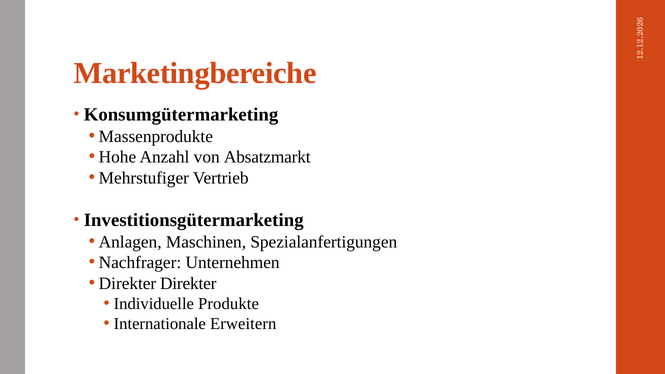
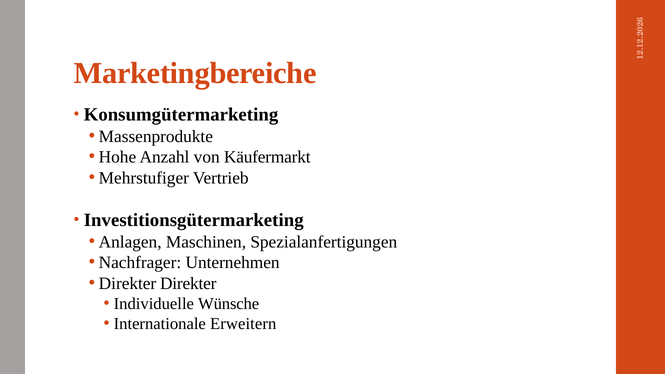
Absatzmarkt: Absatzmarkt -> Käufermarkt
Produkte: Produkte -> Wünsche
